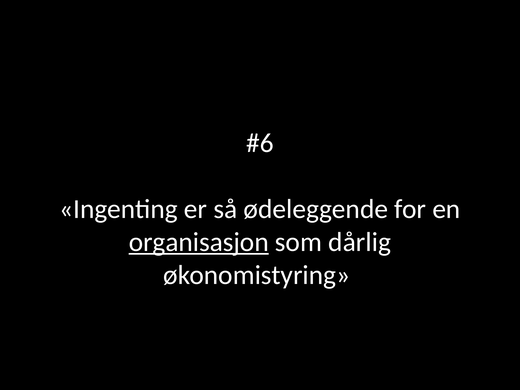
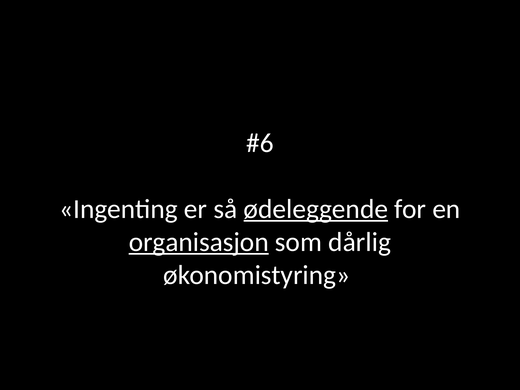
ødeleggende underline: none -> present
